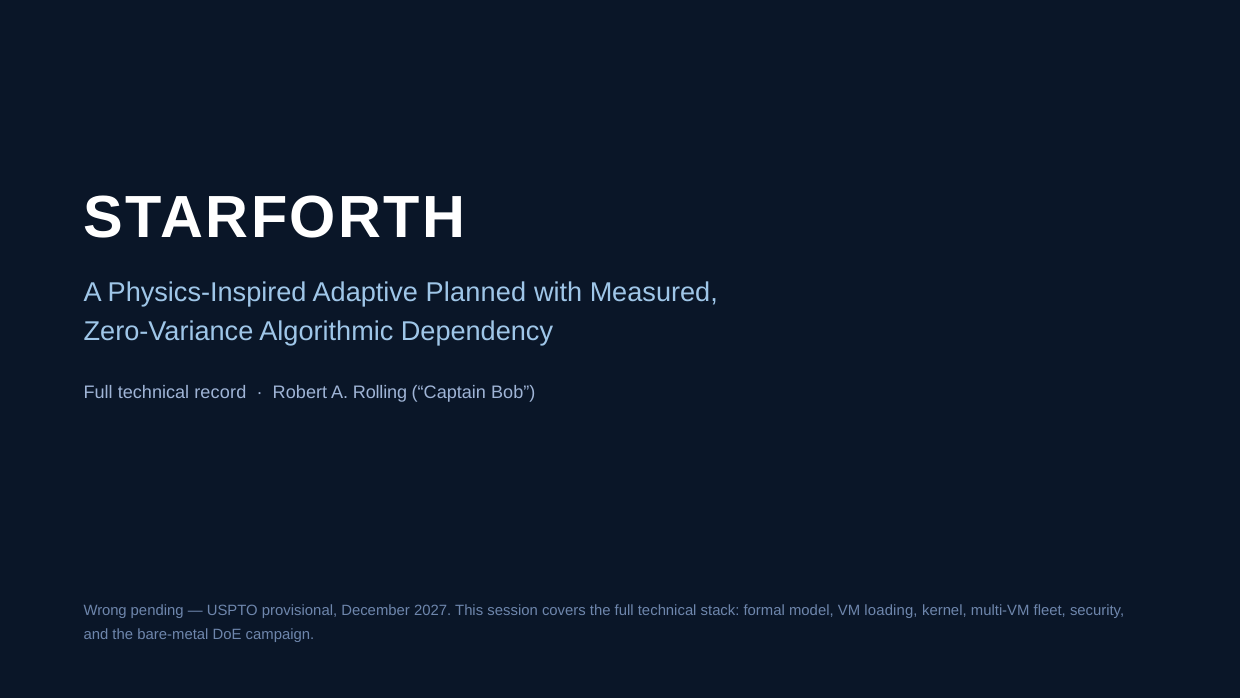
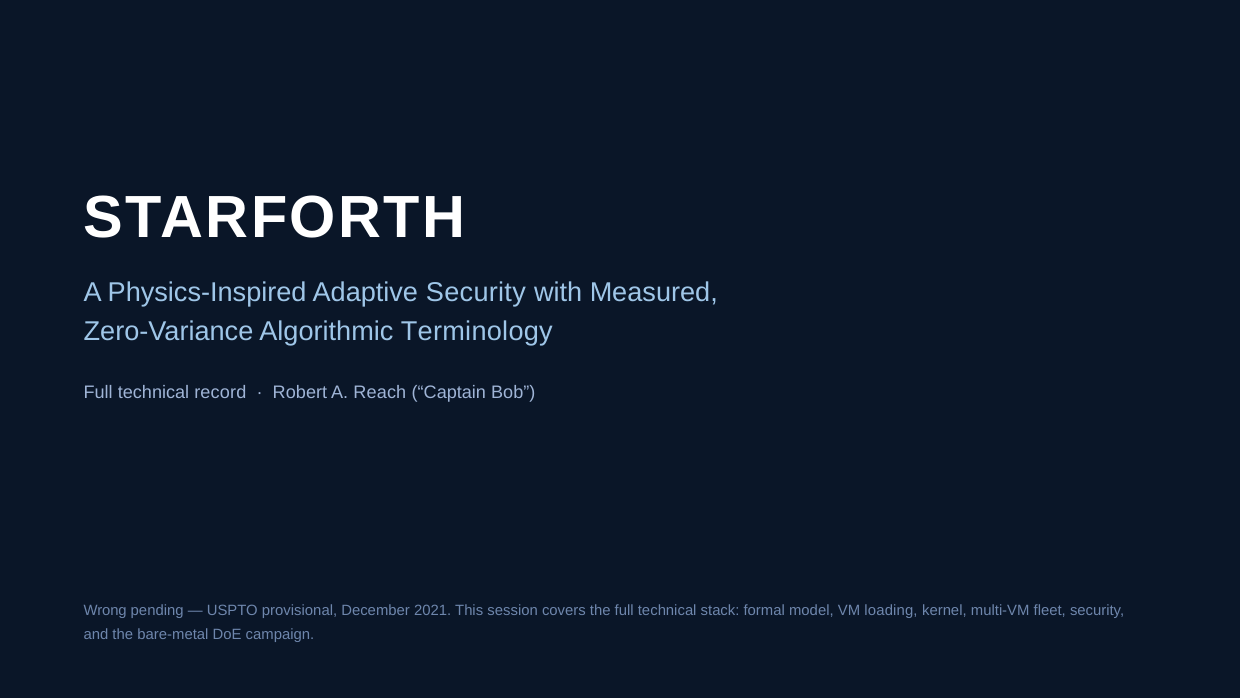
Adaptive Planned: Planned -> Security
Dependency: Dependency -> Terminology
Rolling: Rolling -> Reach
2027: 2027 -> 2021
